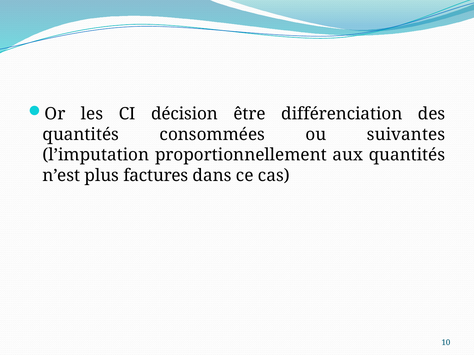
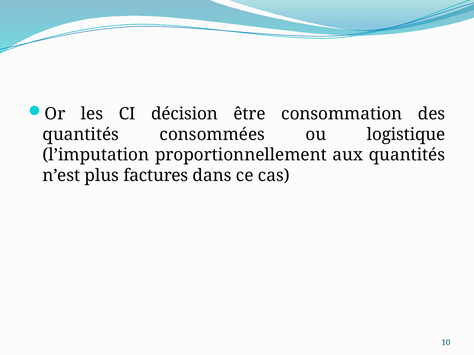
différenciation: différenciation -> consommation
suivantes: suivantes -> logistique
